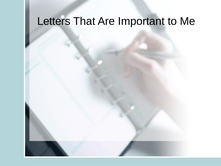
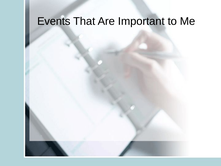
Letters: Letters -> Events
